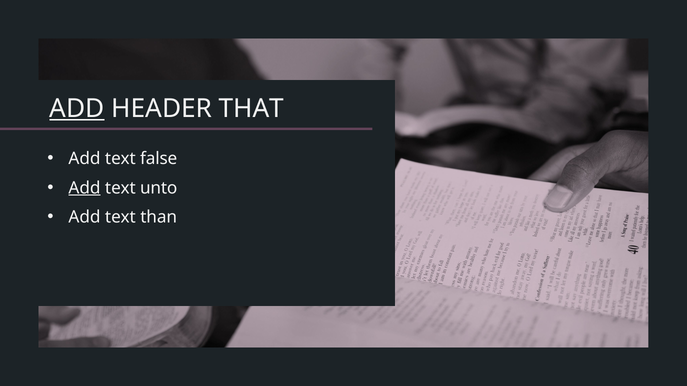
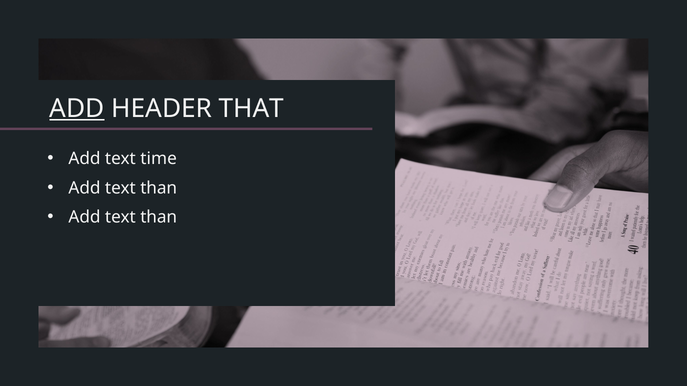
false: false -> time
Add at (84, 188) underline: present -> none
unto at (159, 188): unto -> than
